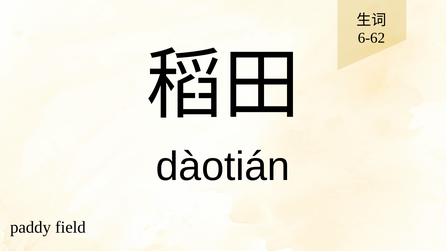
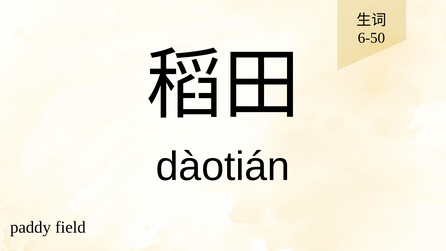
6-62: 6-62 -> 6-50
